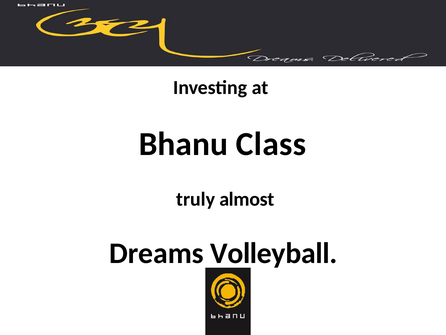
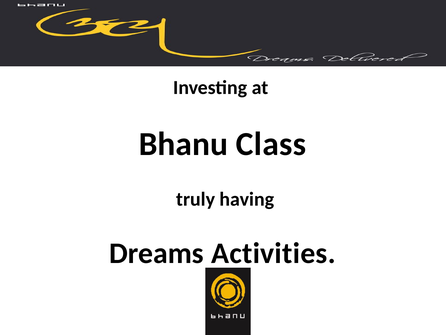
almost: almost -> having
Volleyball: Volleyball -> Activities
